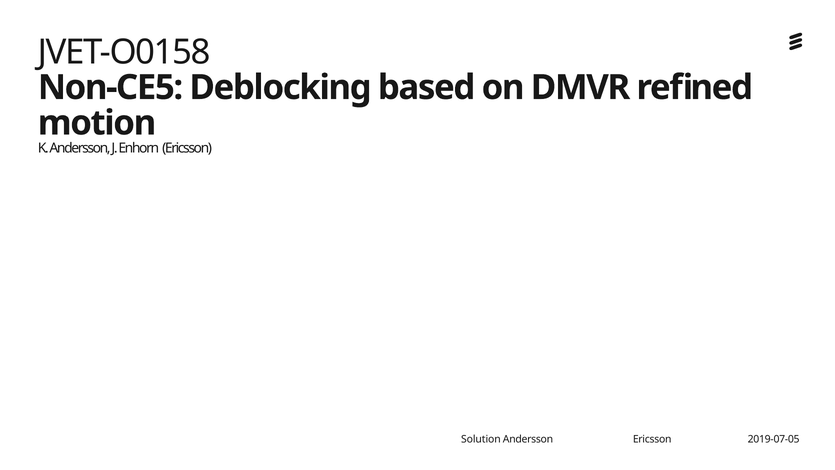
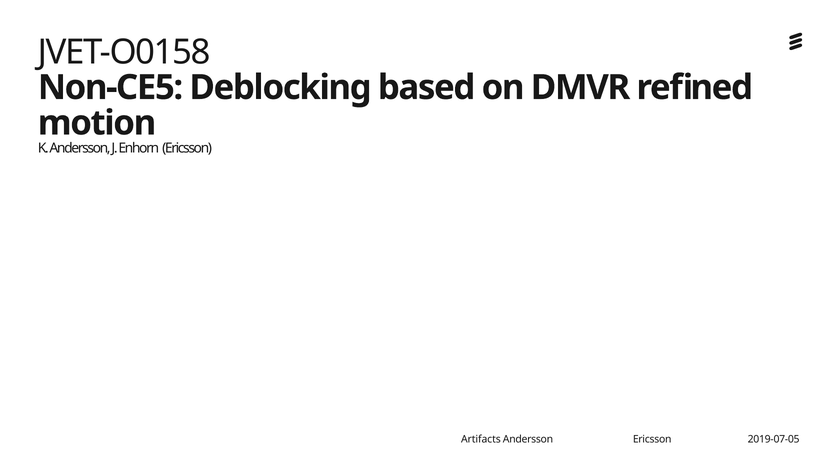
Solution: Solution -> Artifacts
